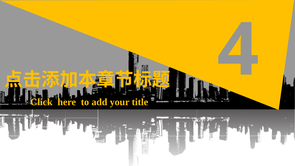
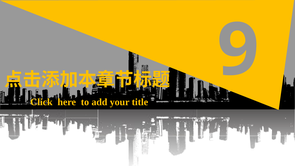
4: 4 -> 9
